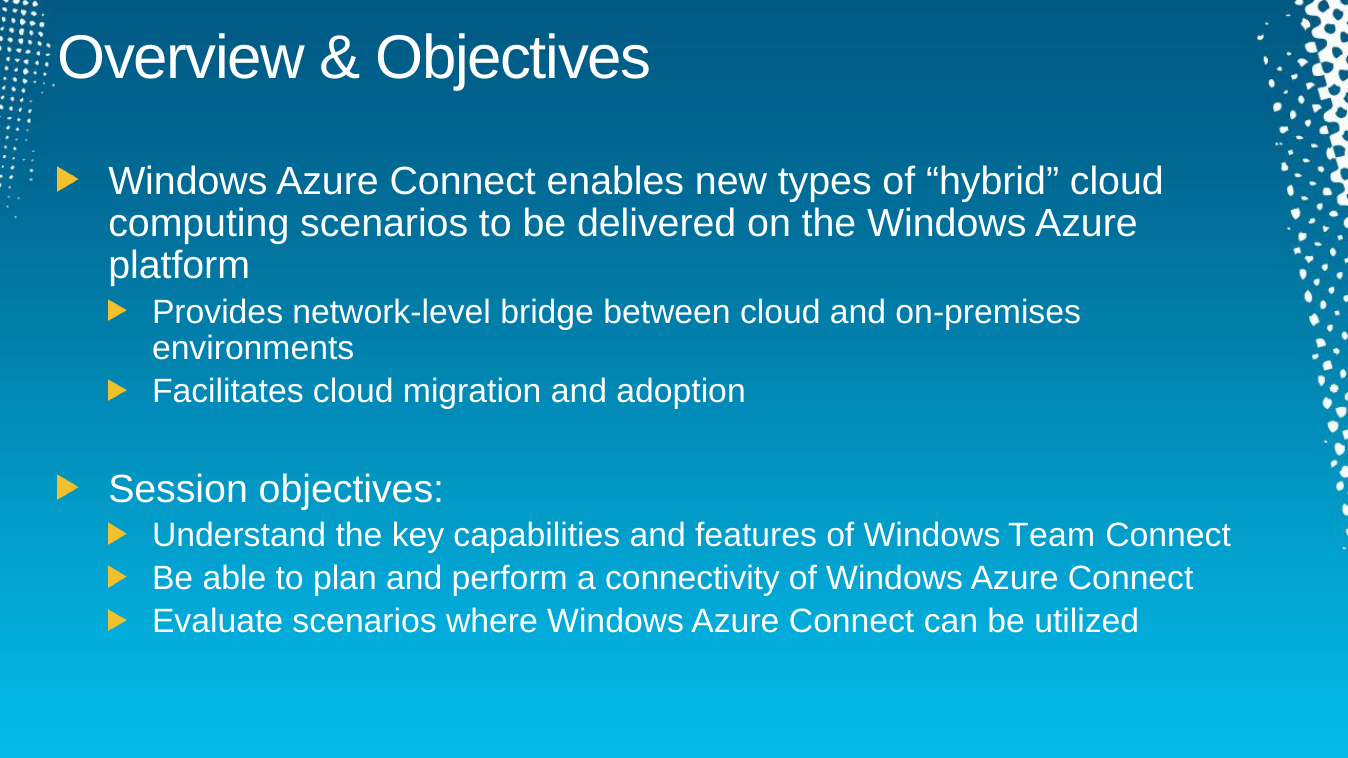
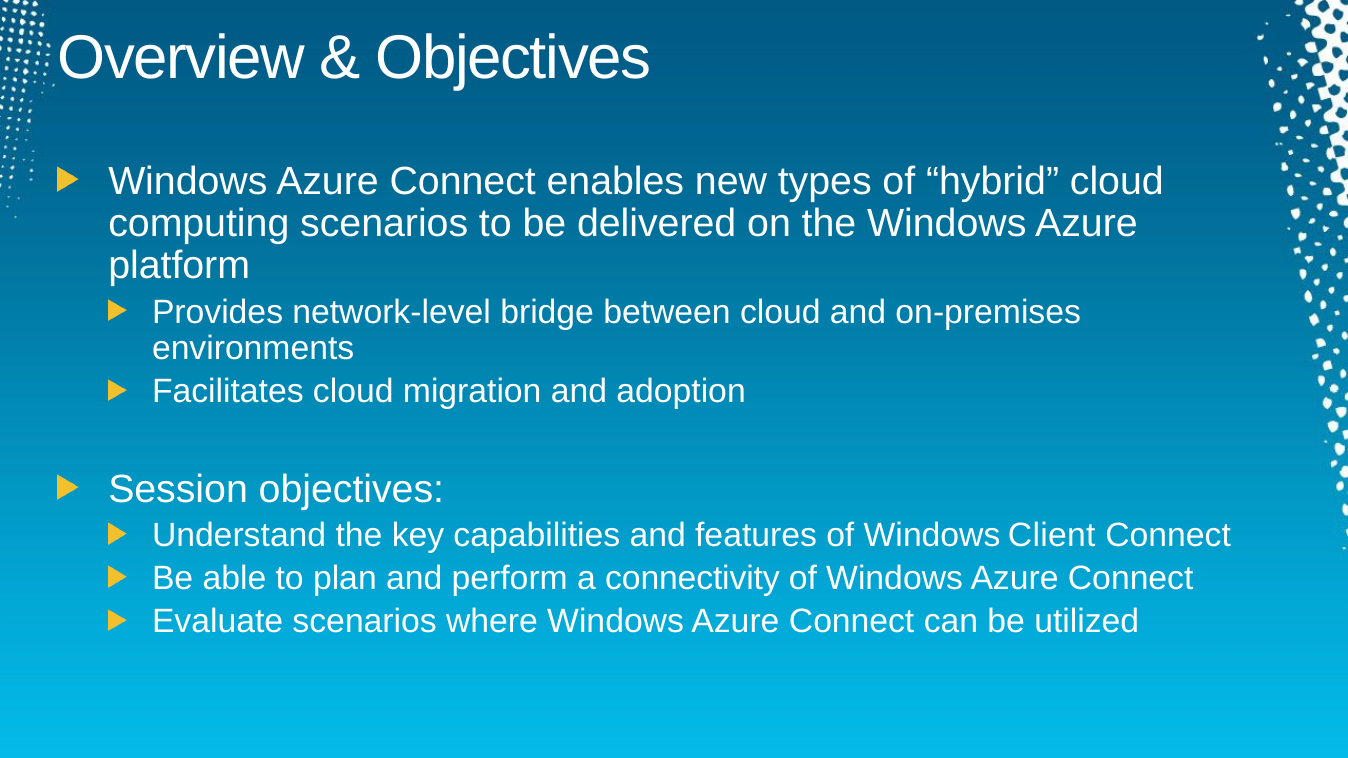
Team: Team -> Client
